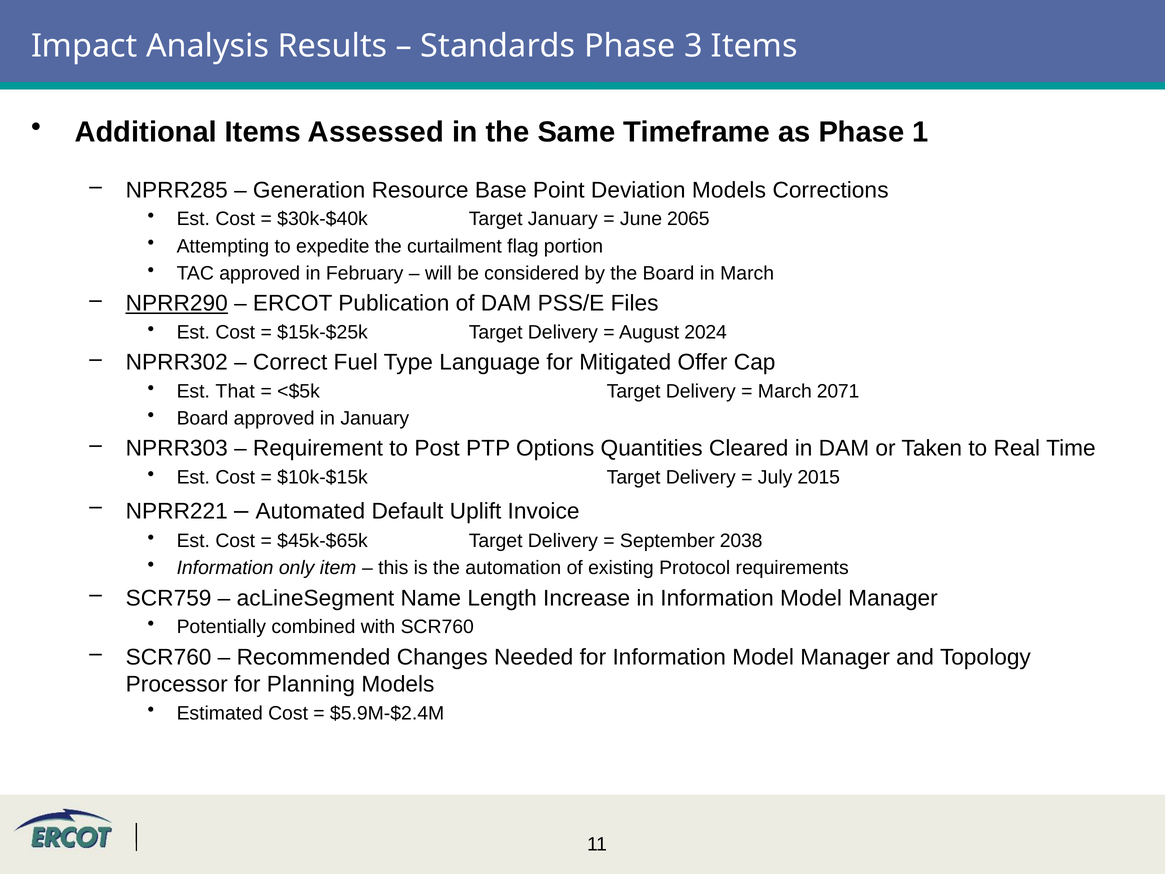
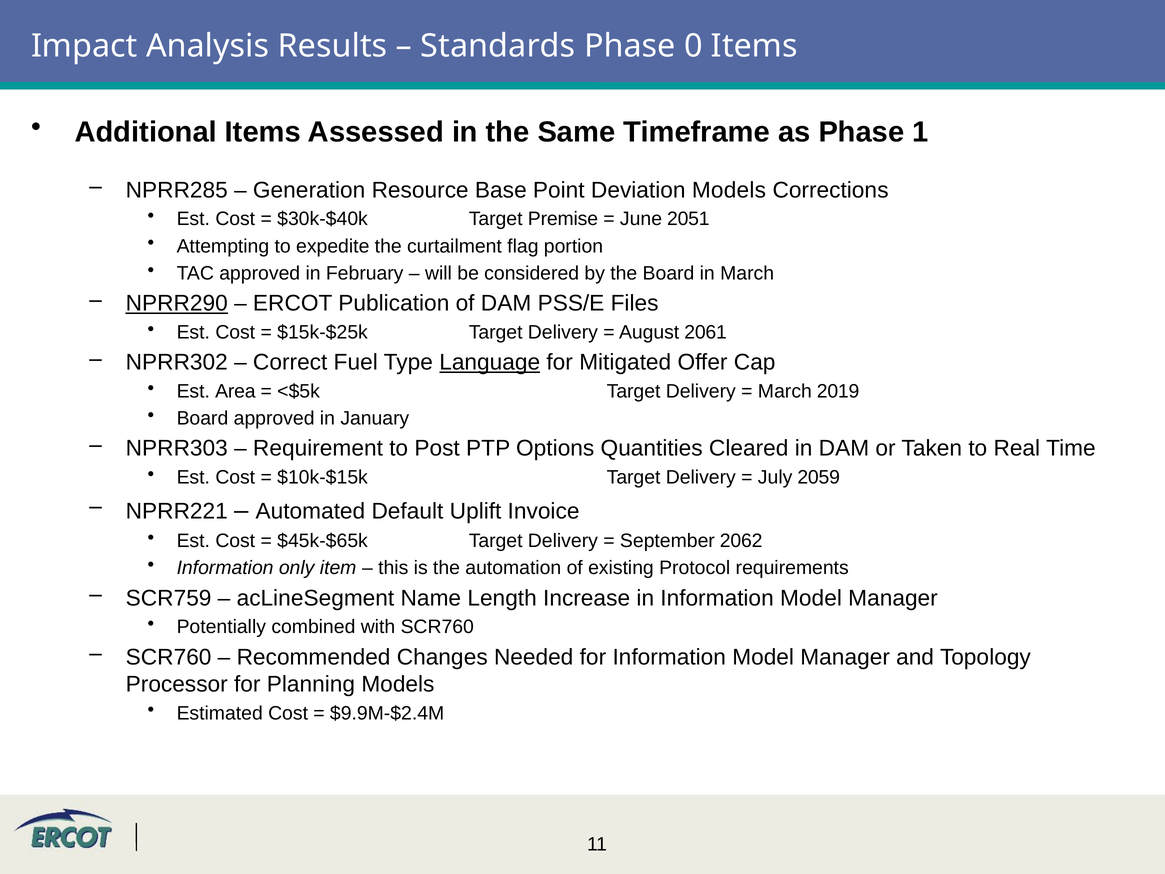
3: 3 -> 0
Target January: January -> Premise
2065: 2065 -> 2051
2024: 2024 -> 2061
Language underline: none -> present
That: That -> Area
2071: 2071 -> 2019
2015: 2015 -> 2059
2038: 2038 -> 2062
$5.9M-$2.4M: $5.9M-$2.4M -> $9.9M-$2.4M
